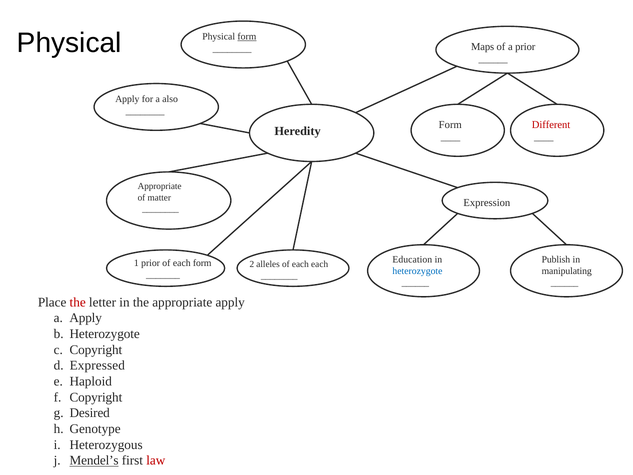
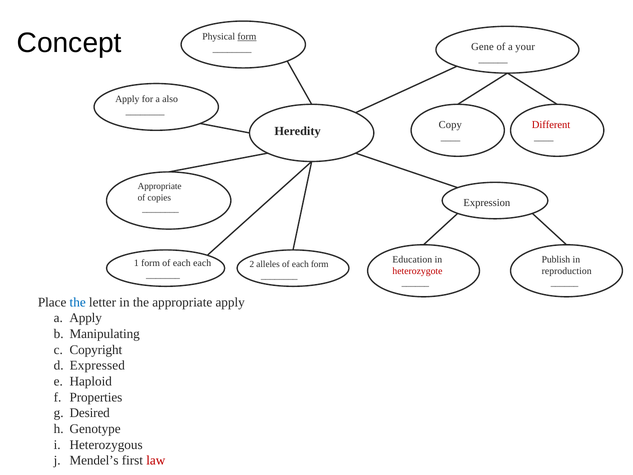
Physical at (69, 43): Physical -> Concept
Maps: Maps -> Gene
a prior: prior -> your
Form at (450, 125): Form -> Copy
matter: matter -> copies
1 prior: prior -> form
each form: form -> each
each each: each -> form
heterozygote at (417, 271) colour: blue -> red
manipulating: manipulating -> reproduction
the at (78, 302) colour: red -> blue
Heterozygote at (105, 334): Heterozygote -> Manipulating
Copyright at (96, 397): Copyright -> Properties
Mendel’s underline: present -> none
